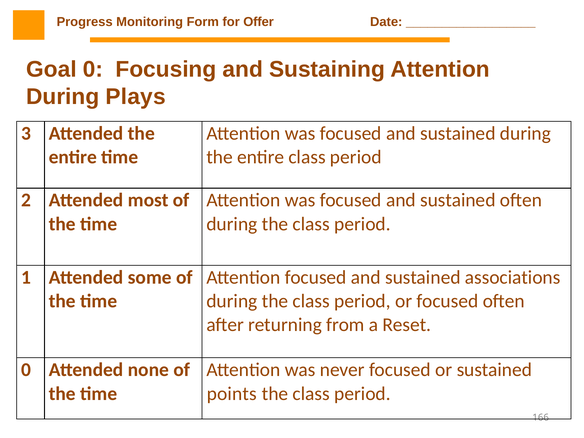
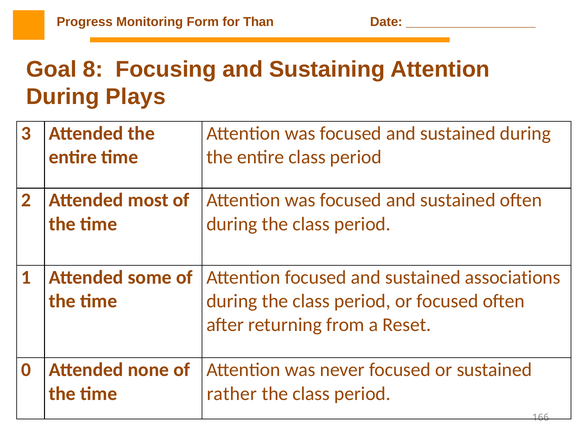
Offer: Offer -> Than
Goal 0: 0 -> 8
points: points -> rather
